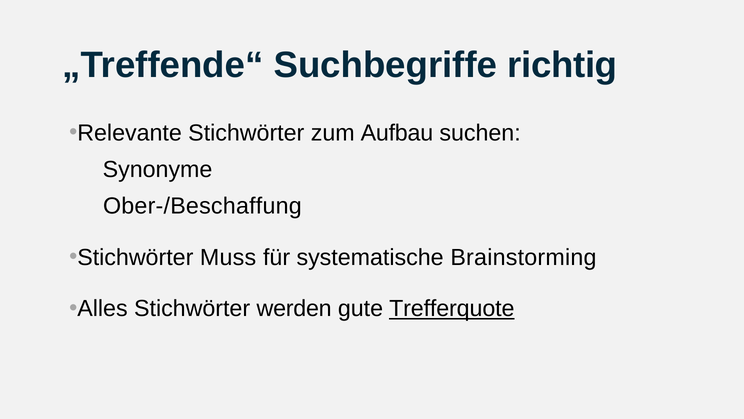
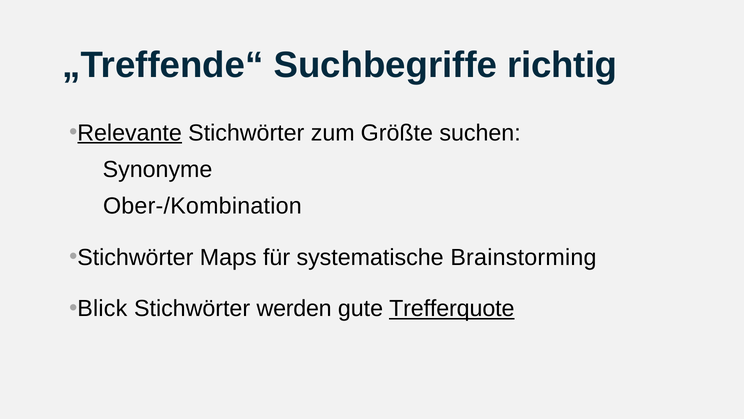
Relevante underline: none -> present
Aufbau: Aufbau -> Größte
Ober-/Beschaffung: Ober-/Beschaffung -> Ober-/Kombination
Muss: Muss -> Maps
Alles: Alles -> Blick
